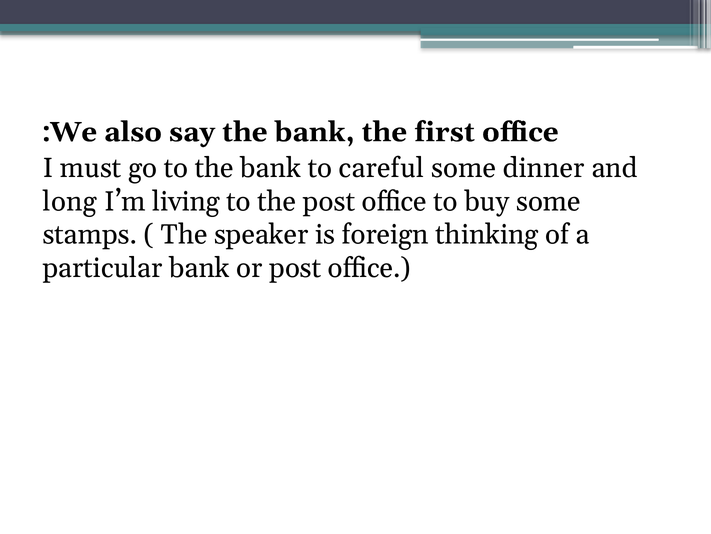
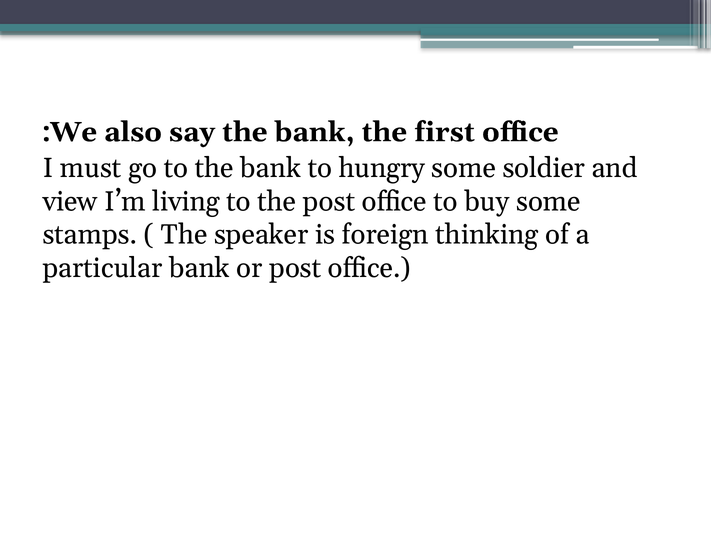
careful: careful -> hungry
dinner: dinner -> soldier
long: long -> view
